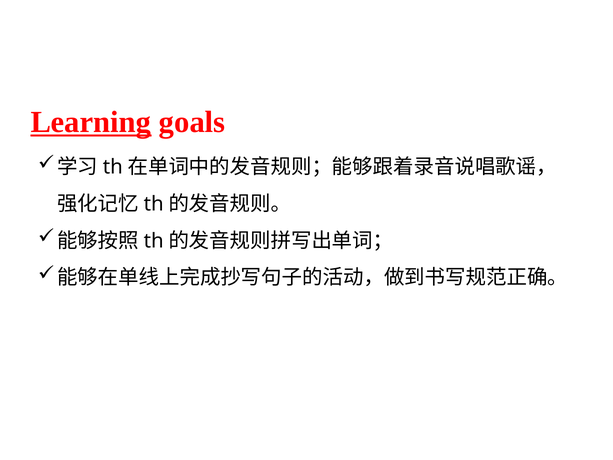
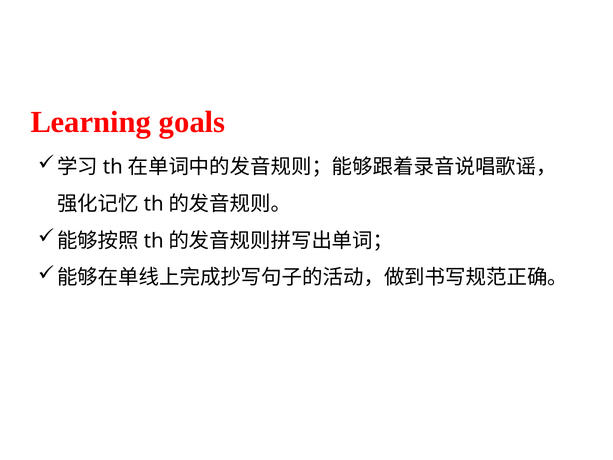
Learning underline: present -> none
